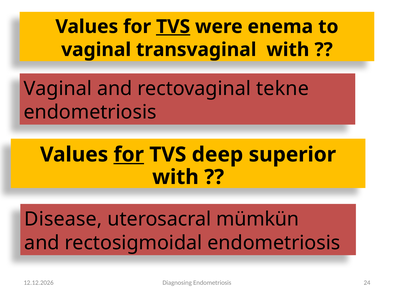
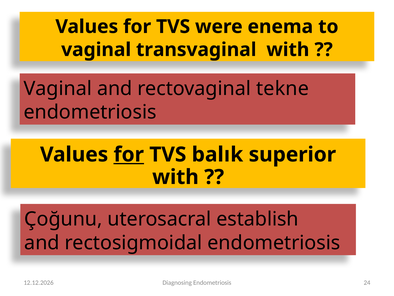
TVS at (173, 27) underline: present -> none
deep: deep -> balık
Disease: Disease -> Çoğunu
mümkün: mümkün -> establish
